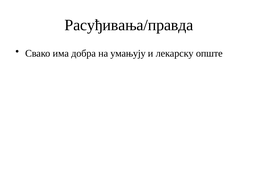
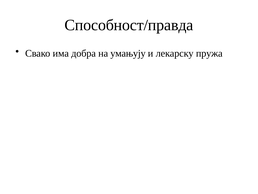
Рaсуђивaњa/правда: Рaсуђивaњa/правда -> Спосoбнoст/правда
oпште: oпште -> пружа
